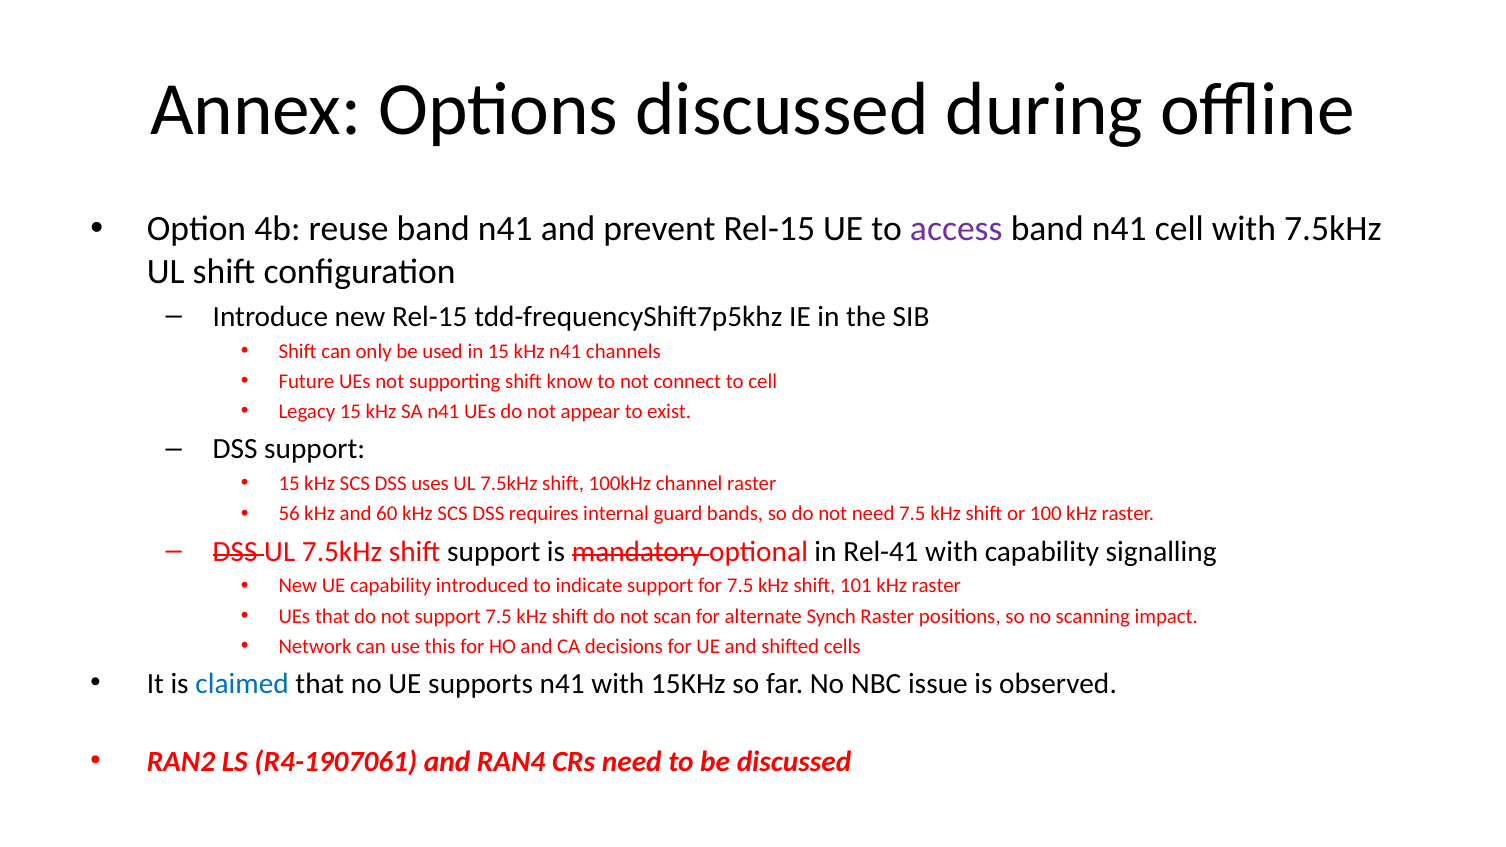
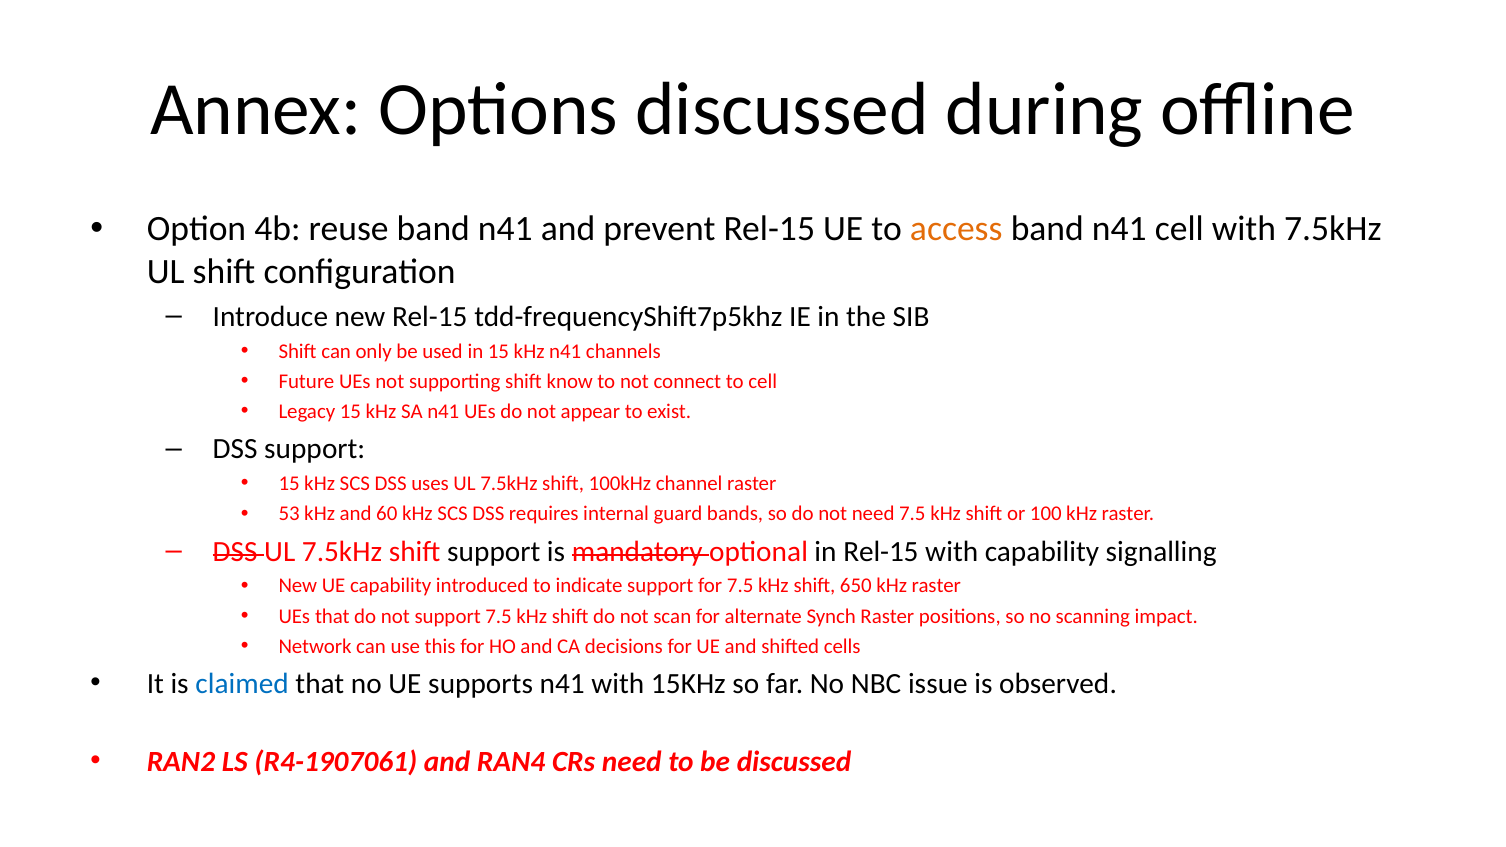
access colour: purple -> orange
56: 56 -> 53
in Rel-41: Rel-41 -> Rel-15
101: 101 -> 650
